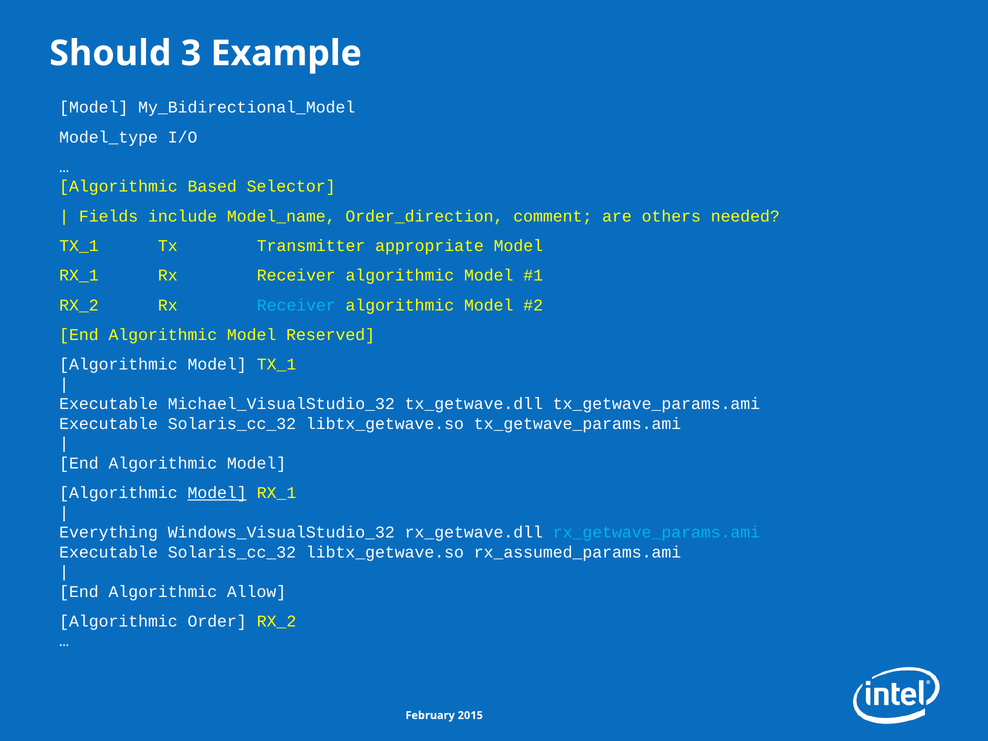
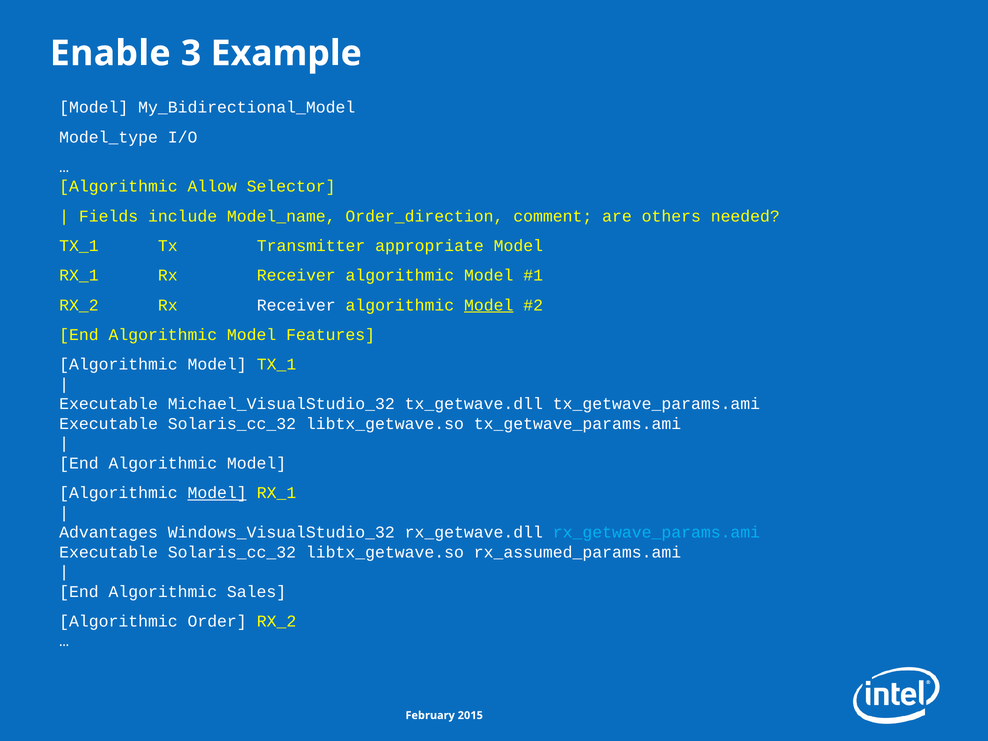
Should: Should -> Enable
Based: Based -> Allow
Receiver at (296, 305) colour: light blue -> white
Model at (489, 305) underline: none -> present
Reserved: Reserved -> Features
Everything: Everything -> Advantages
Allow: Allow -> Sales
